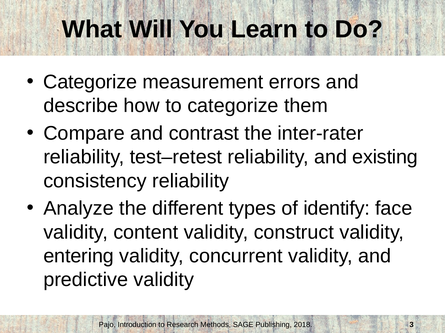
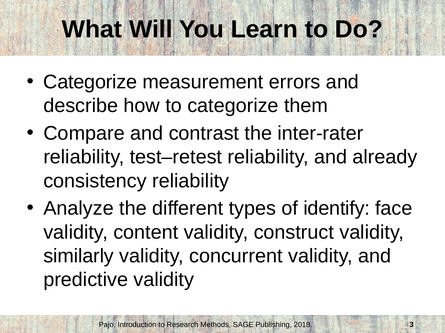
existing: existing -> already
entering: entering -> similarly
